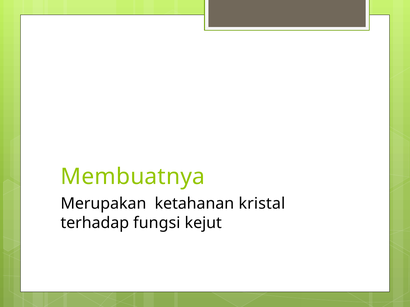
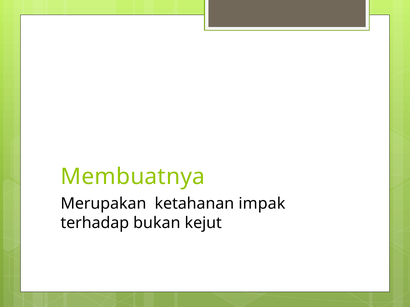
kristal: kristal -> impak
fungsi: fungsi -> bukan
